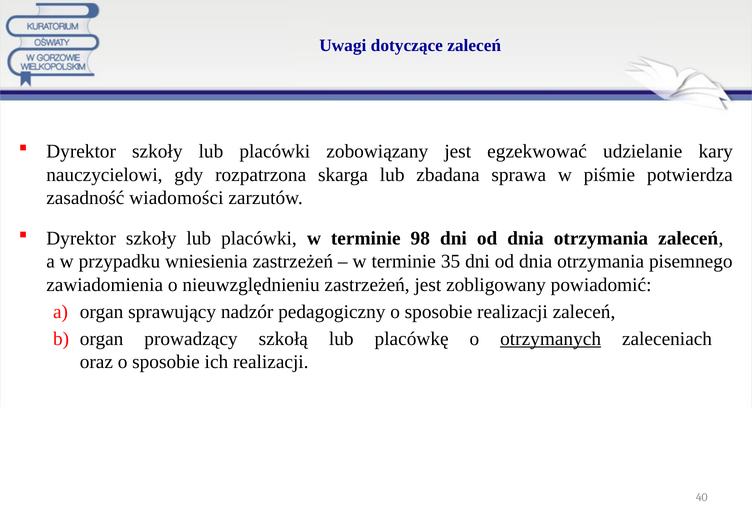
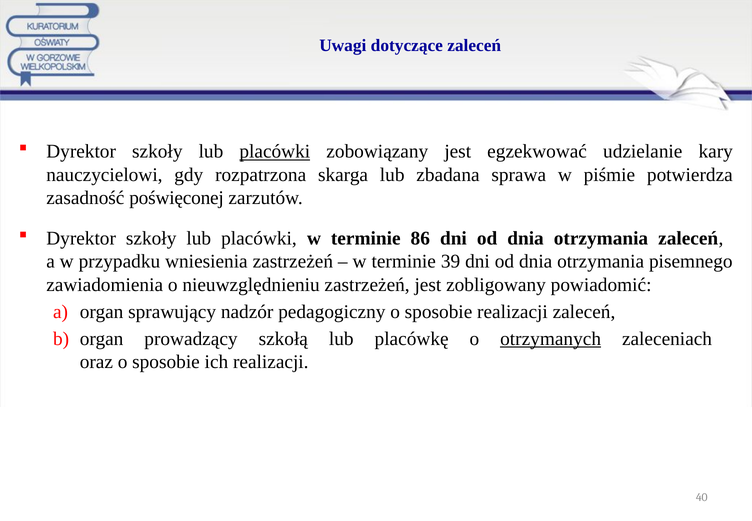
placówki at (275, 151) underline: none -> present
wiadomości: wiadomości -> poświęconej
98: 98 -> 86
35: 35 -> 39
